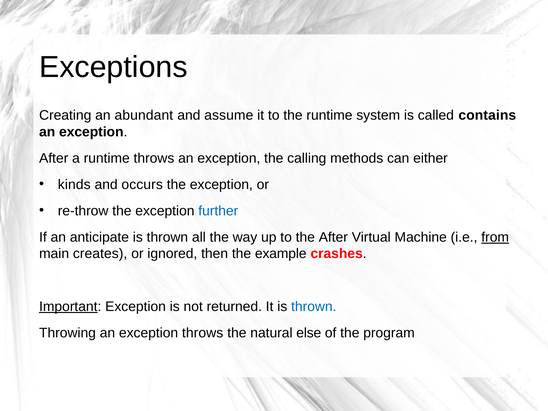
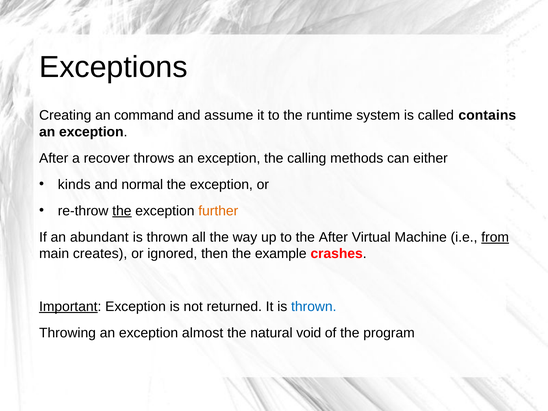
abundant: abundant -> command
a runtime: runtime -> recover
occurs: occurs -> normal
the at (122, 211) underline: none -> present
further colour: blue -> orange
anticipate: anticipate -> abundant
exception throws: throws -> almost
else: else -> void
